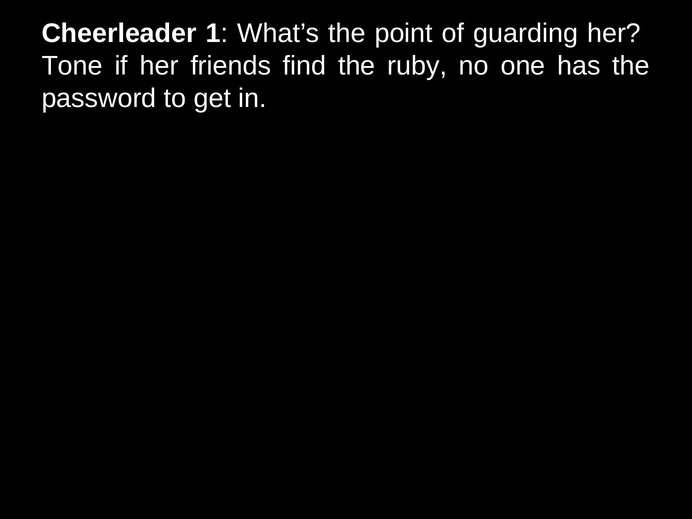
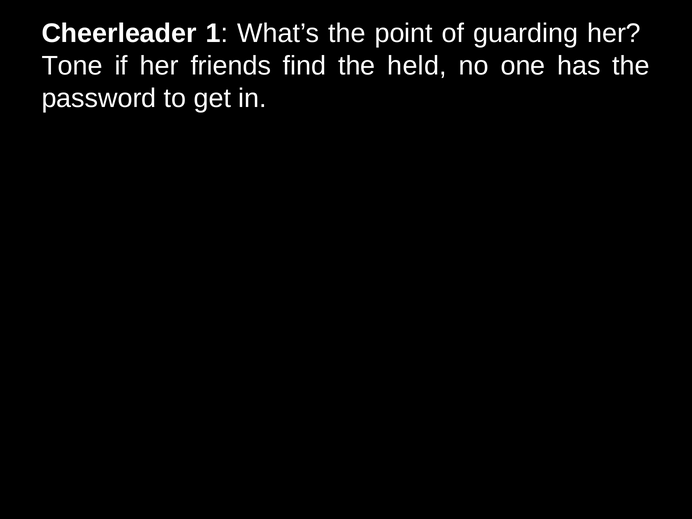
ruby: ruby -> held
